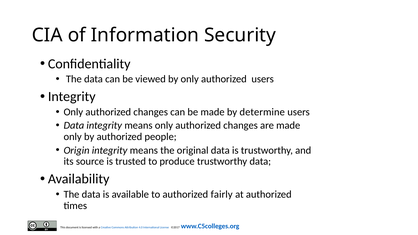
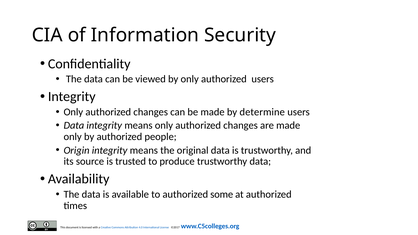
fairly: fairly -> some
